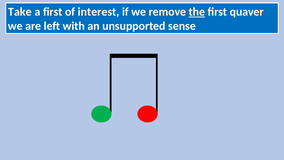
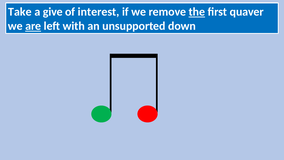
a first: first -> give
are underline: none -> present
sense: sense -> down
